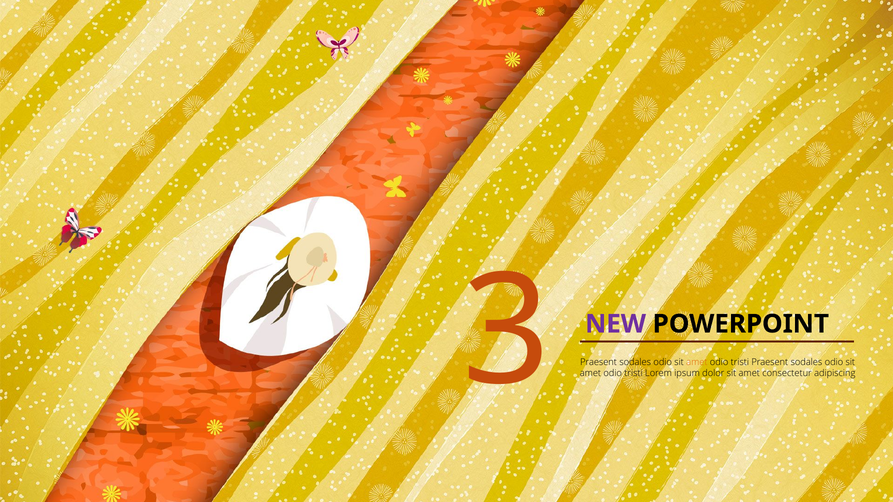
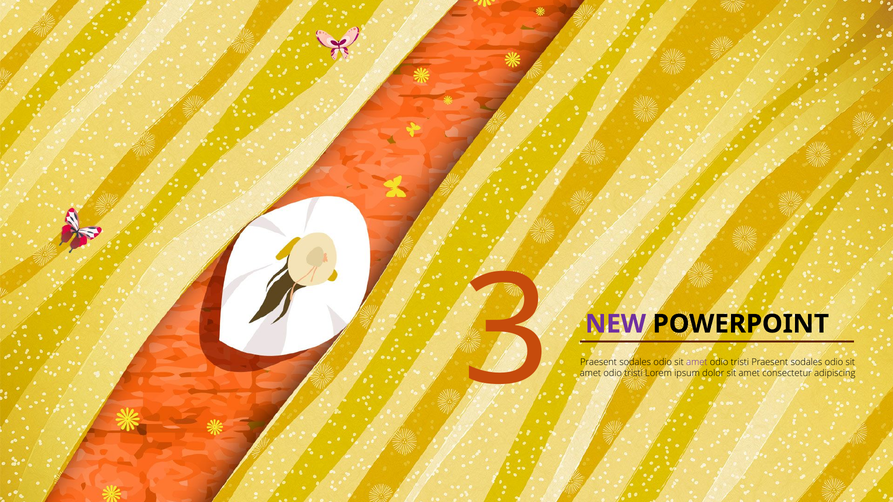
amet at (697, 362) colour: orange -> purple
